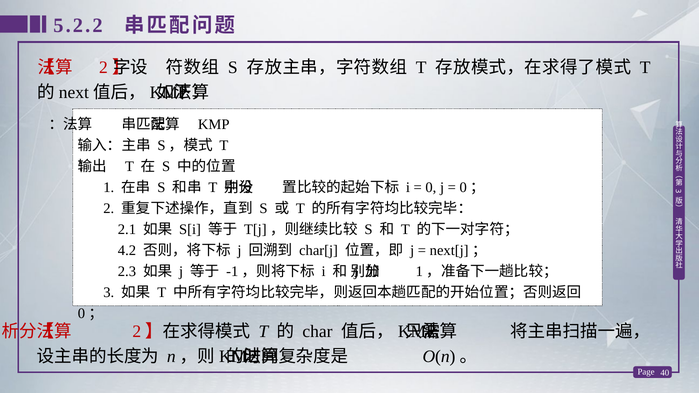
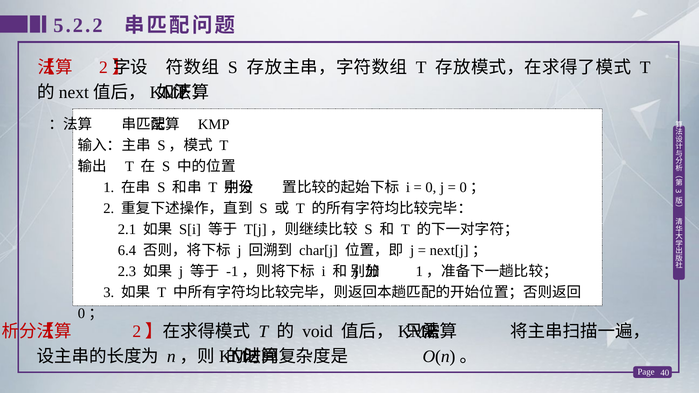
4.2: 4.2 -> 6.4
char: char -> void
